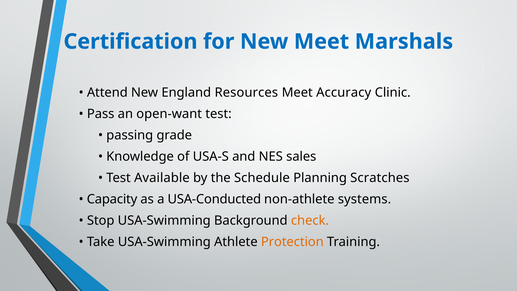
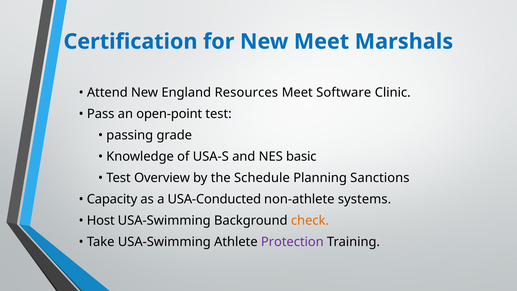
Accuracy: Accuracy -> Software
open-want: open-want -> open-point
sales: sales -> basic
Available: Available -> Overview
Scratches: Scratches -> Sanctions
Stop: Stop -> Host
Protection colour: orange -> purple
